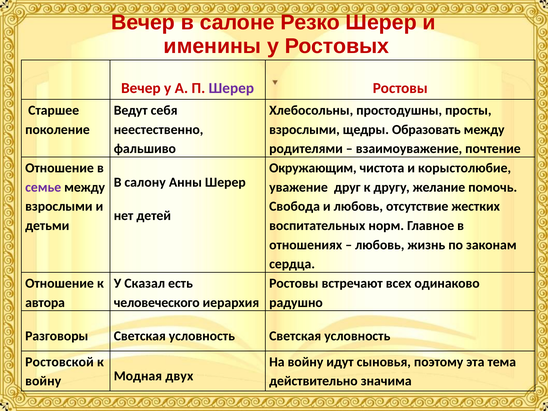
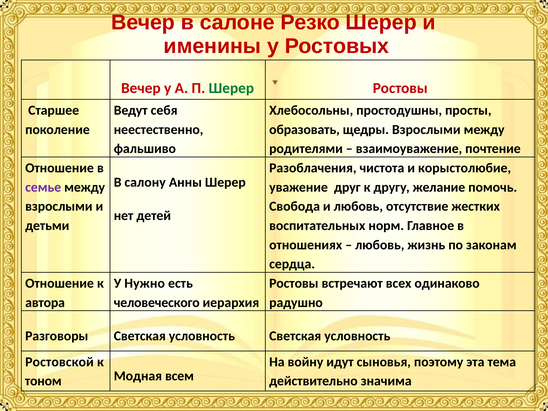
Шерер at (231, 88) colour: purple -> green
взрослыми at (304, 129): взрослыми -> образовать
щедры Образовать: Образовать -> Взрослыми
Окружающим: Окружающим -> Разоблачения
Сказал: Сказал -> Нужно
войну at (43, 381): войну -> тоном
двух: двух -> всем
